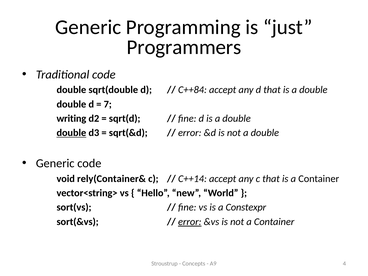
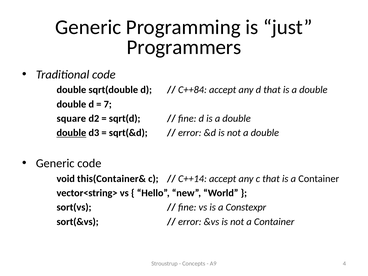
writing: writing -> square
rely(Container&: rely(Container& -> this(Container&
error at (190, 222) underline: present -> none
